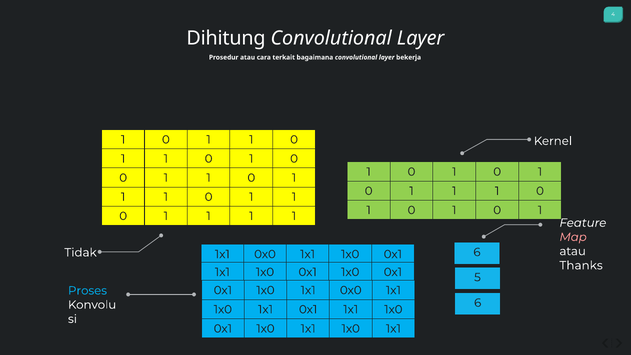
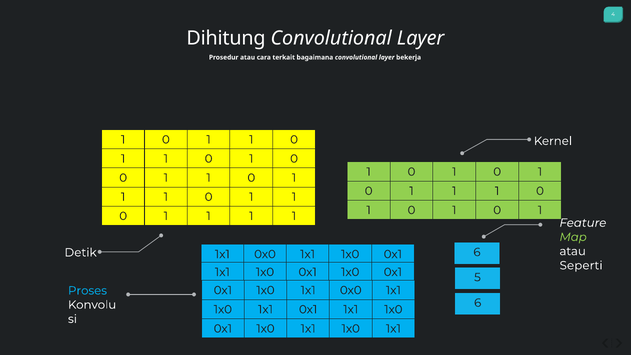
Map colour: pink -> light green
Tidak: Tidak -> Detik
Thanks: Thanks -> Seperti
